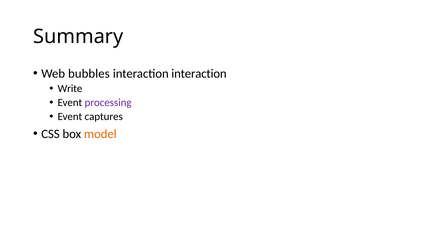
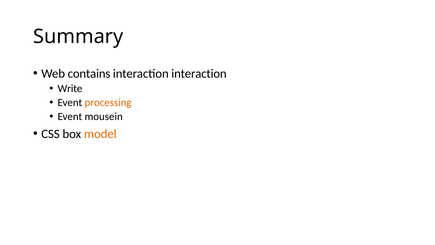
bubbles: bubbles -> contains
processing colour: purple -> orange
captures: captures -> mousein
